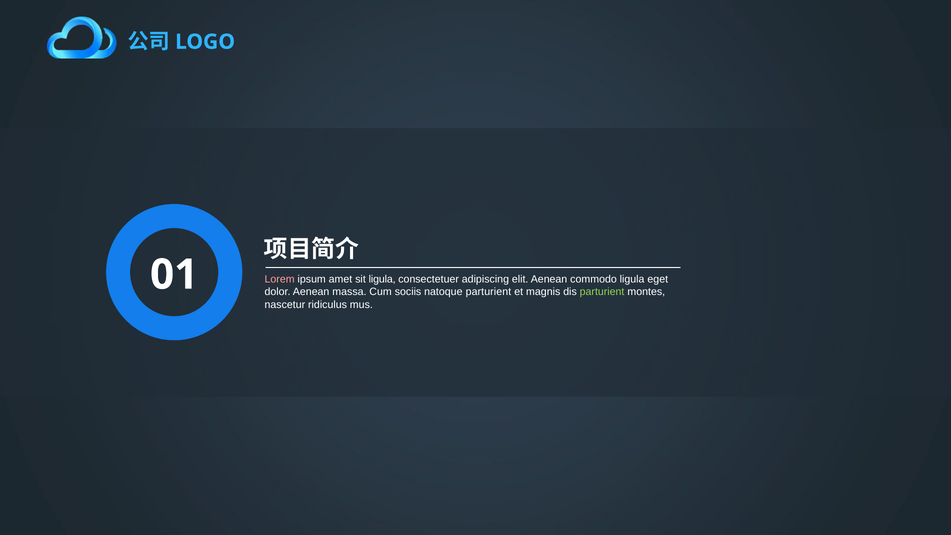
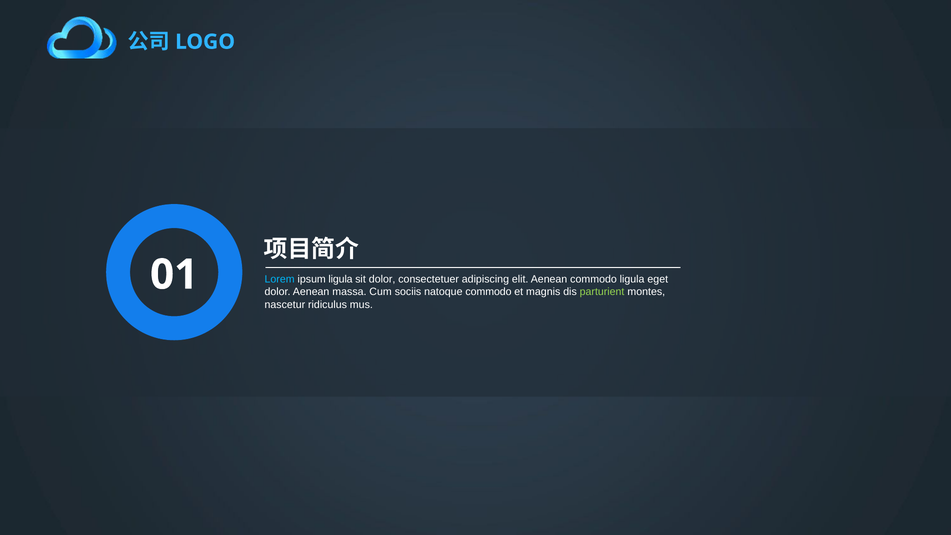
Lorem colour: pink -> light blue
ipsum amet: amet -> ligula
sit ligula: ligula -> dolor
natoque parturient: parturient -> commodo
